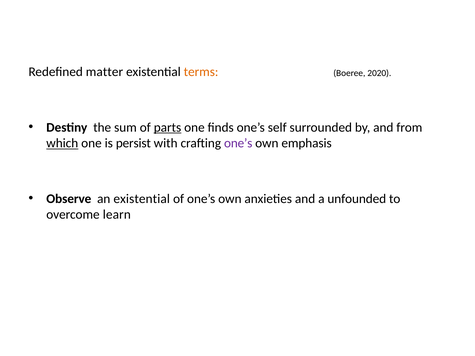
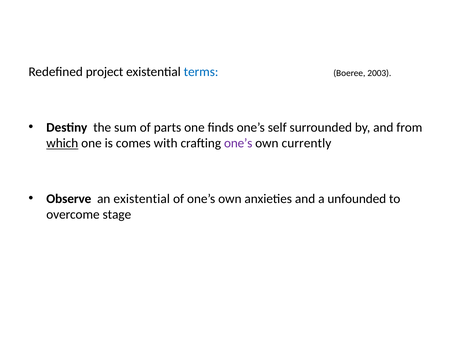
matter: matter -> project
terms colour: orange -> blue
2020: 2020 -> 2003
parts underline: present -> none
persist: persist -> comes
emphasis: emphasis -> currently
learn: learn -> stage
